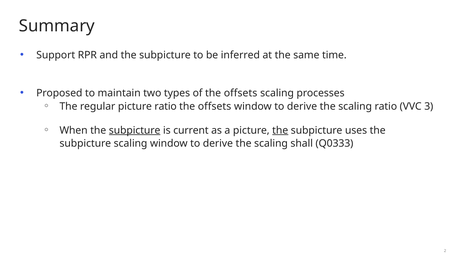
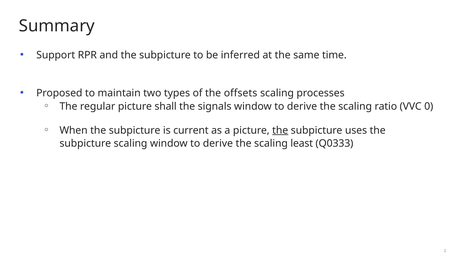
picture ratio: ratio -> shall
offsets at (215, 107): offsets -> signals
3: 3 -> 0
subpicture at (135, 131) underline: present -> none
shall: shall -> least
